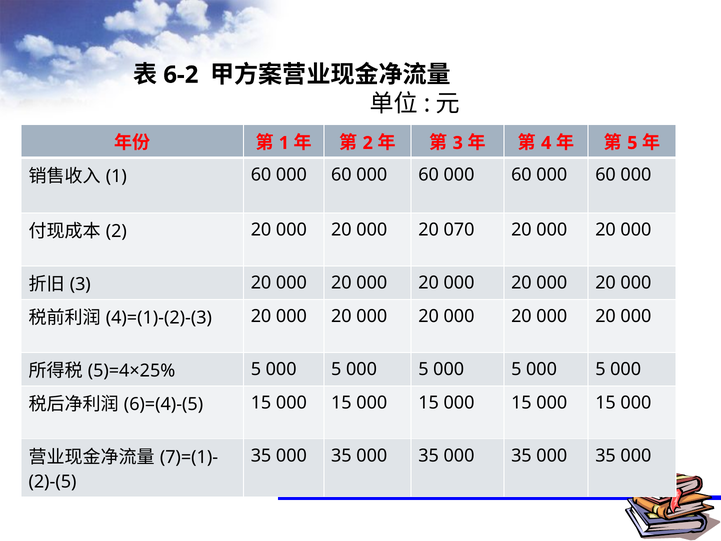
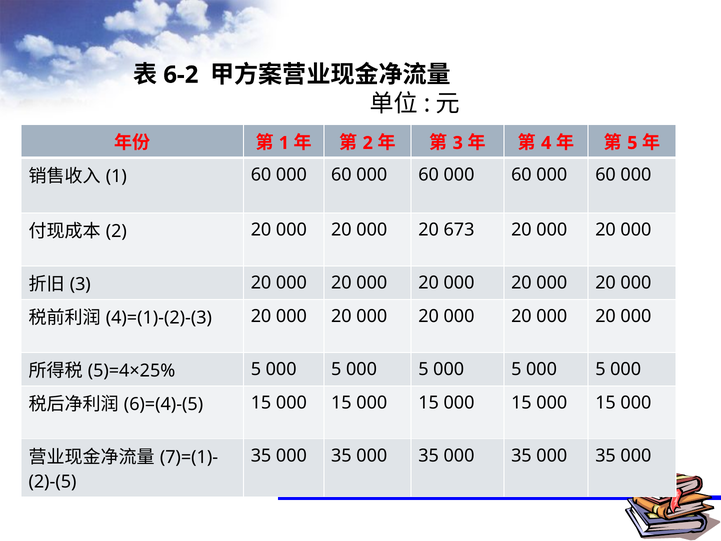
070: 070 -> 673
